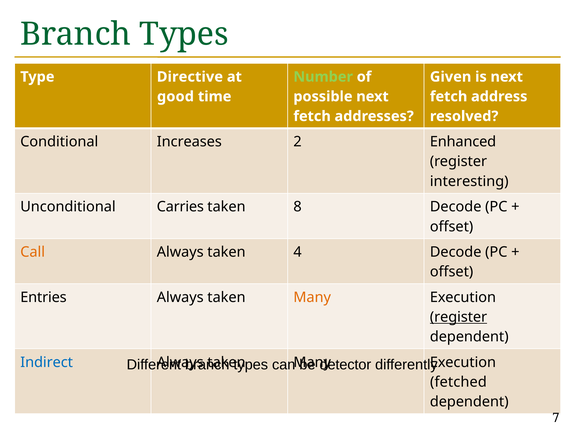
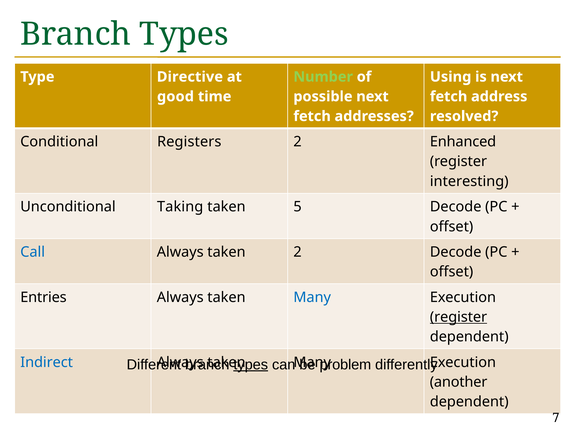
Given: Given -> Using
Increases: Increases -> Registers
Carries: Carries -> Taking
8: 8 -> 5
Call colour: orange -> blue
taken 4: 4 -> 2
Many at (312, 297) colour: orange -> blue
types at (251, 365) underline: none -> present
detector: detector -> problem
fetched: fetched -> another
